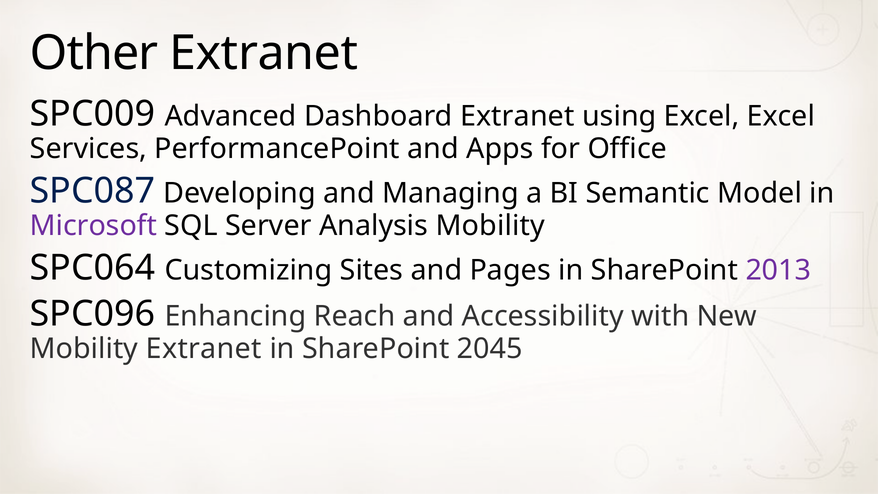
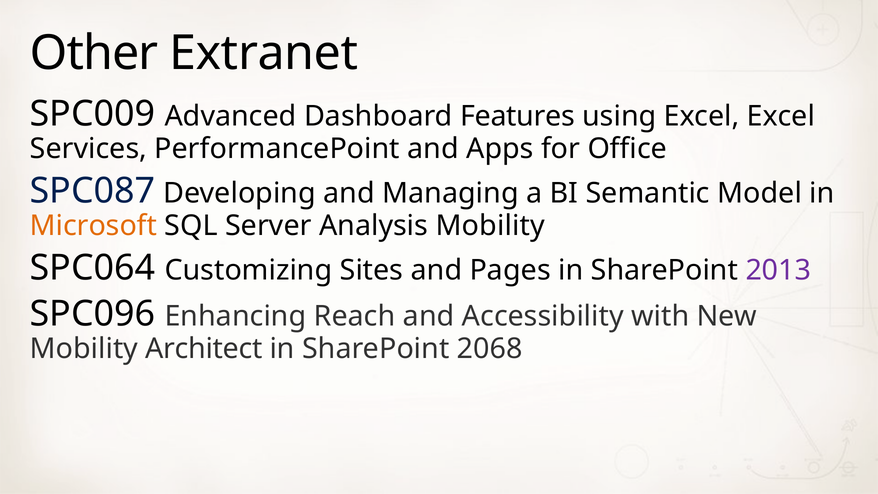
Dashboard Extranet: Extranet -> Features
Microsoft colour: purple -> orange
Mobility Extranet: Extranet -> Architect
2045: 2045 -> 2068
